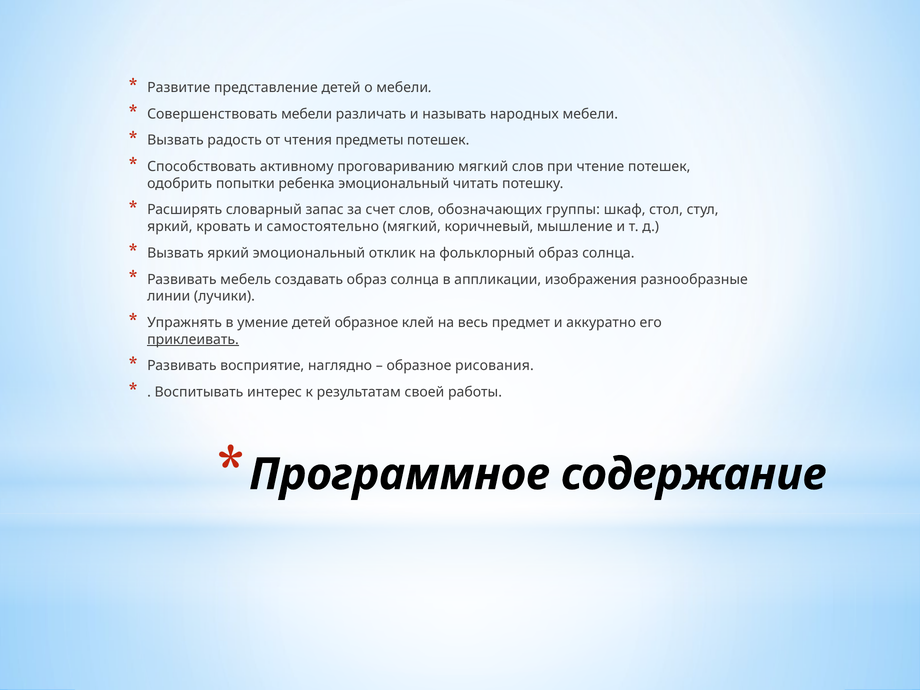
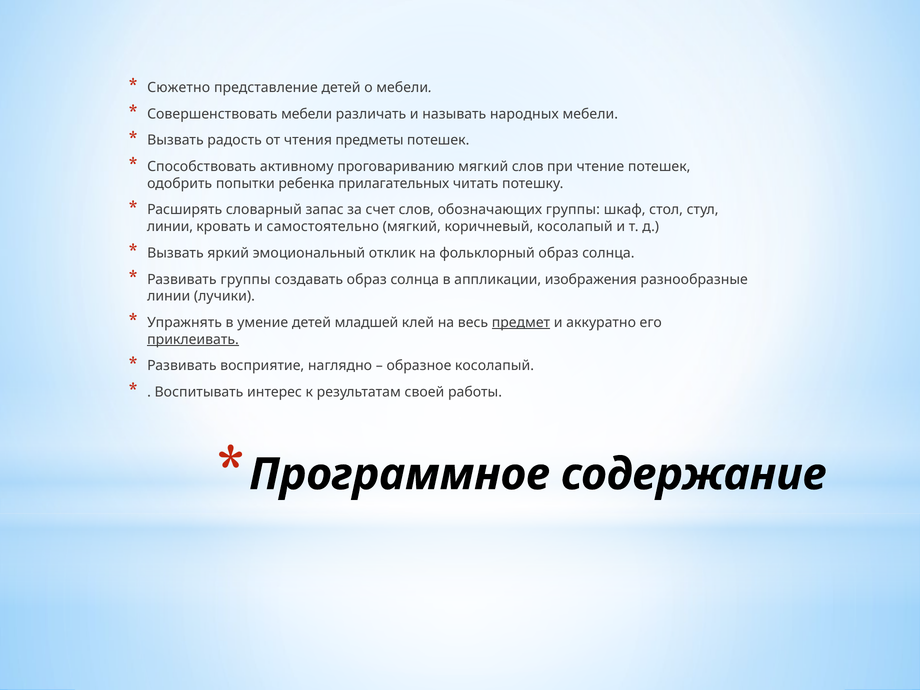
Развитие: Развитие -> Сюжетно
ребенка эмоциональный: эмоциональный -> прилагательных
яркий at (170, 227): яркий -> линии
коричневый мышление: мышление -> косолапый
Развивать мебель: мебель -> группы
детей образное: образное -> младшей
предмет underline: none -> present
образное рисования: рисования -> косолапый
